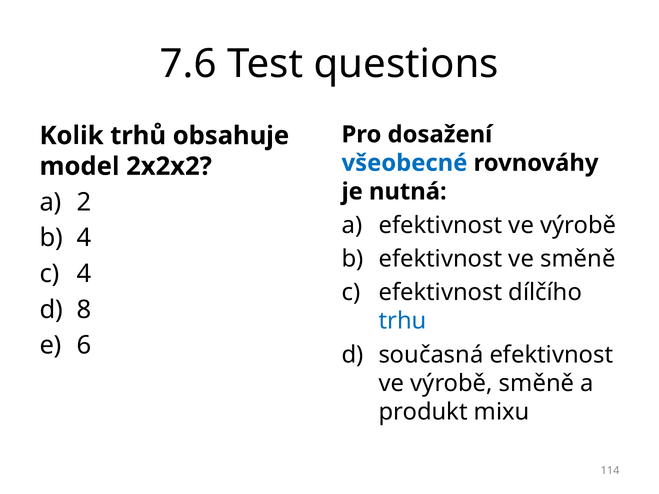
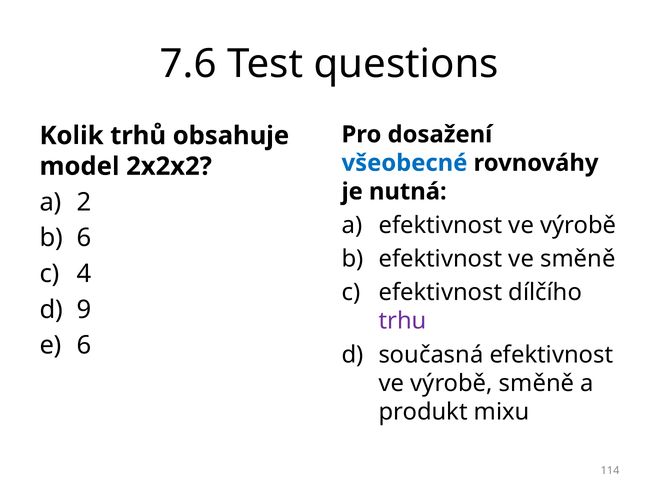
4 at (84, 238): 4 -> 6
8: 8 -> 9
trhu colour: blue -> purple
